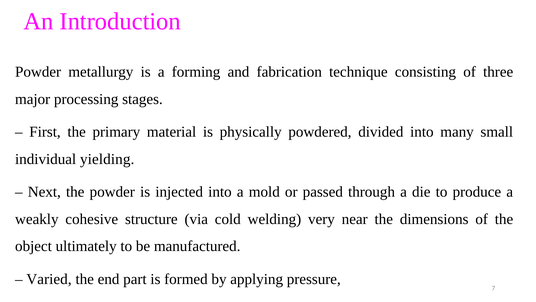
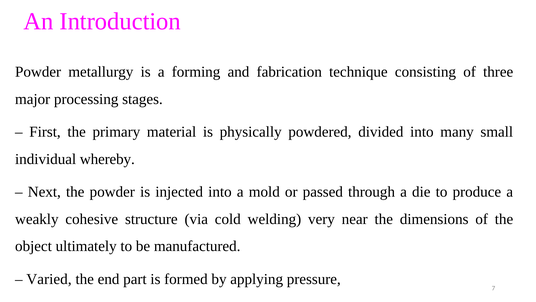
yielding: yielding -> whereby
